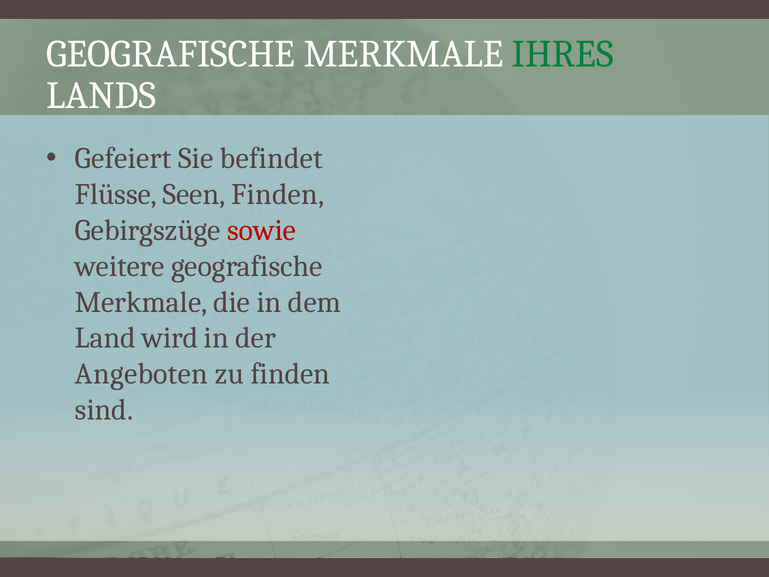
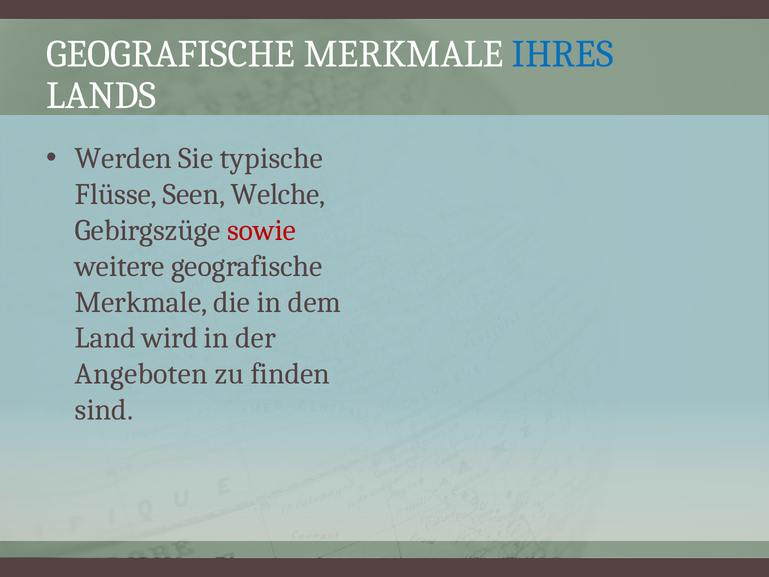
IHRES colour: green -> blue
Gefeiert: Gefeiert -> Werden
befindet: befindet -> typische
Seen Finden: Finden -> Welche
